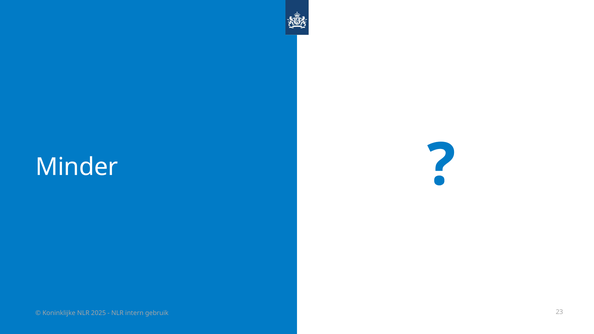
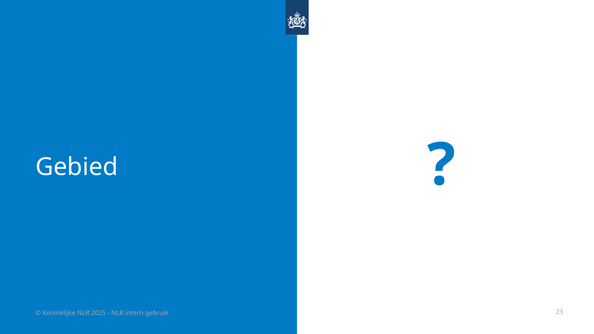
Minder: Minder -> Gebied
